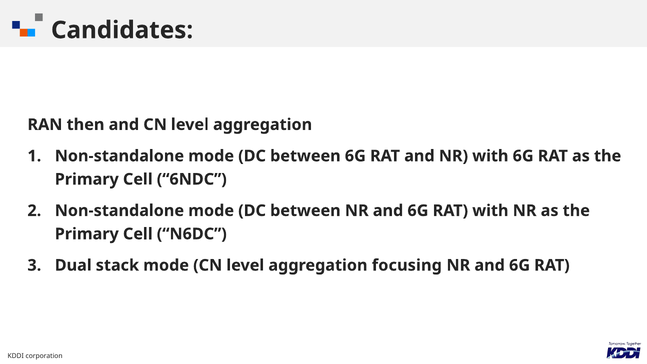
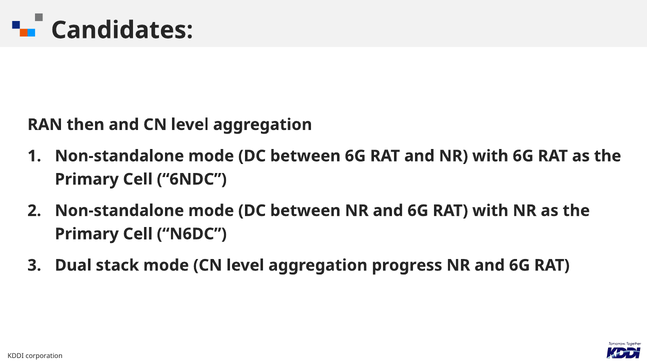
focusing: focusing -> progress
